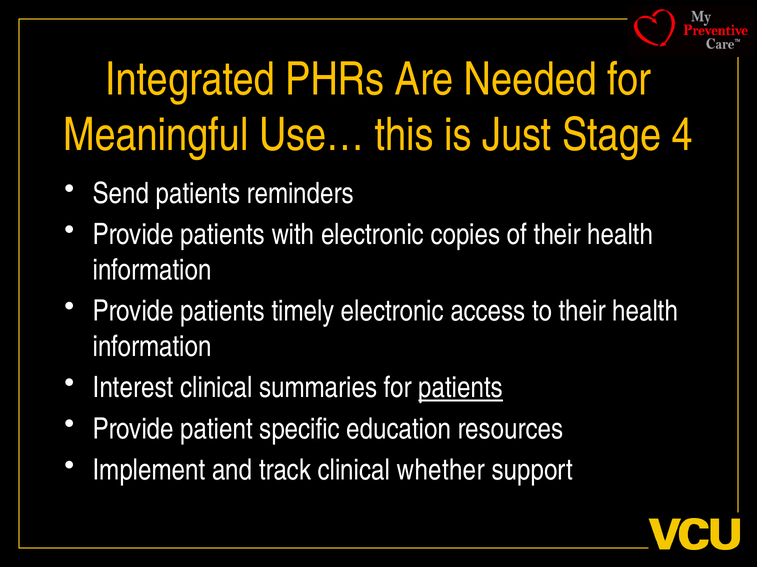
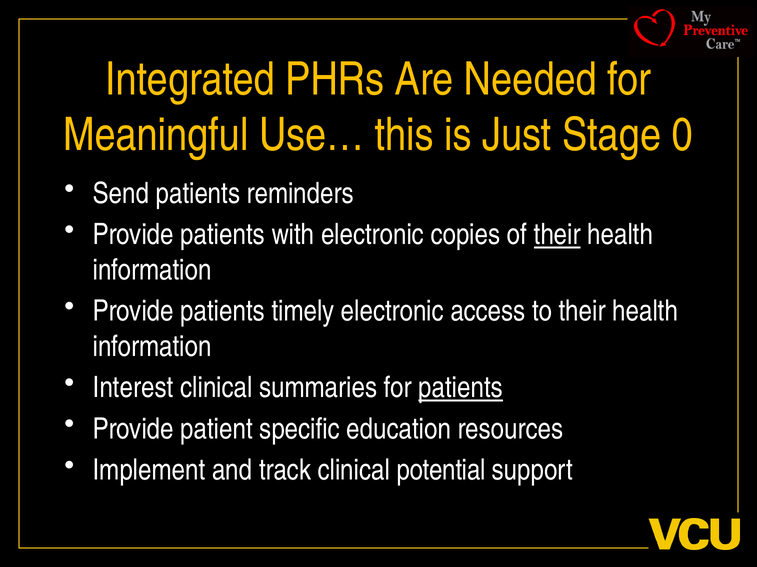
4: 4 -> 0
their at (557, 235) underline: none -> present
whether: whether -> potential
